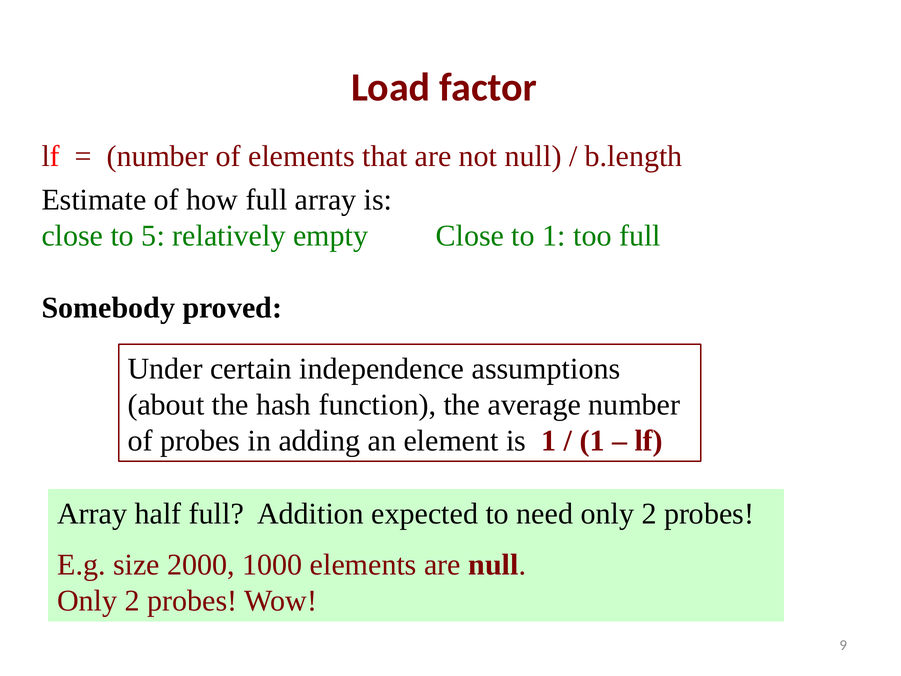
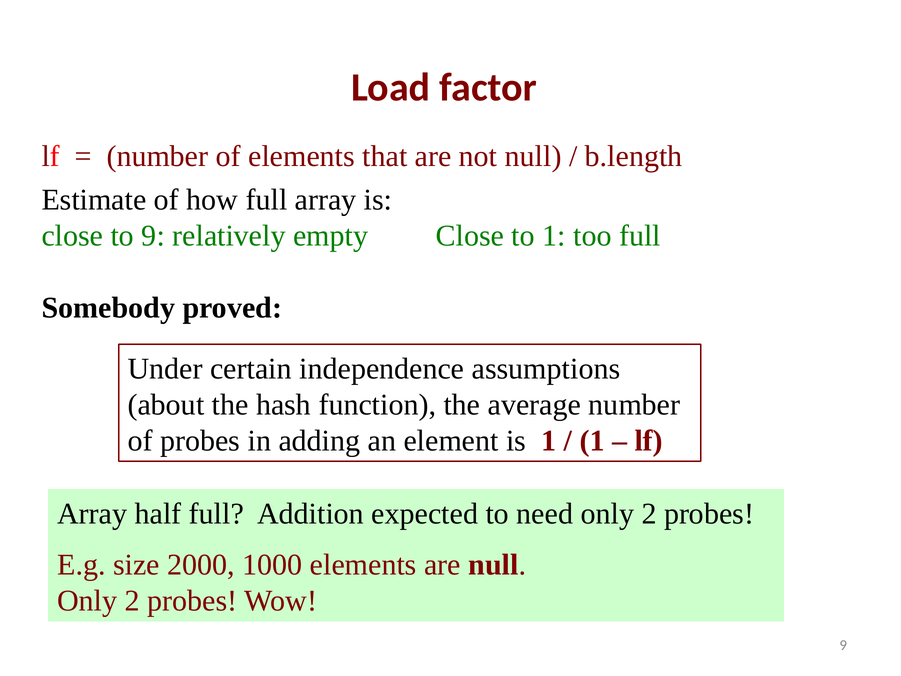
to 5: 5 -> 9
